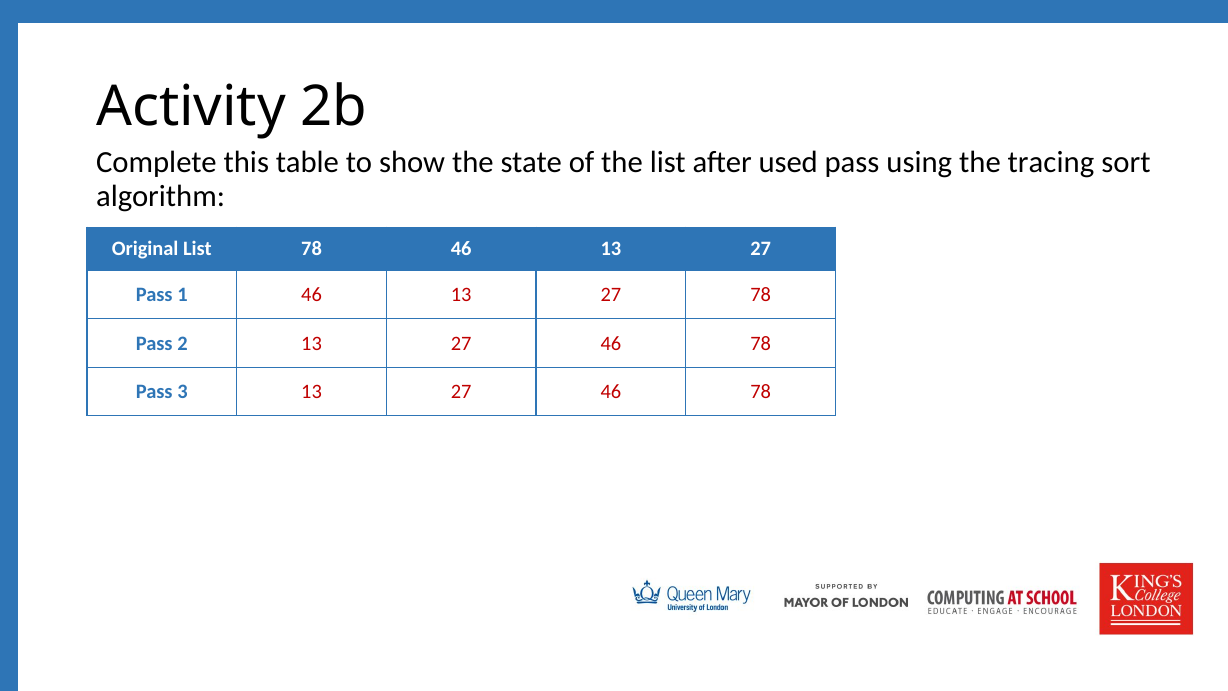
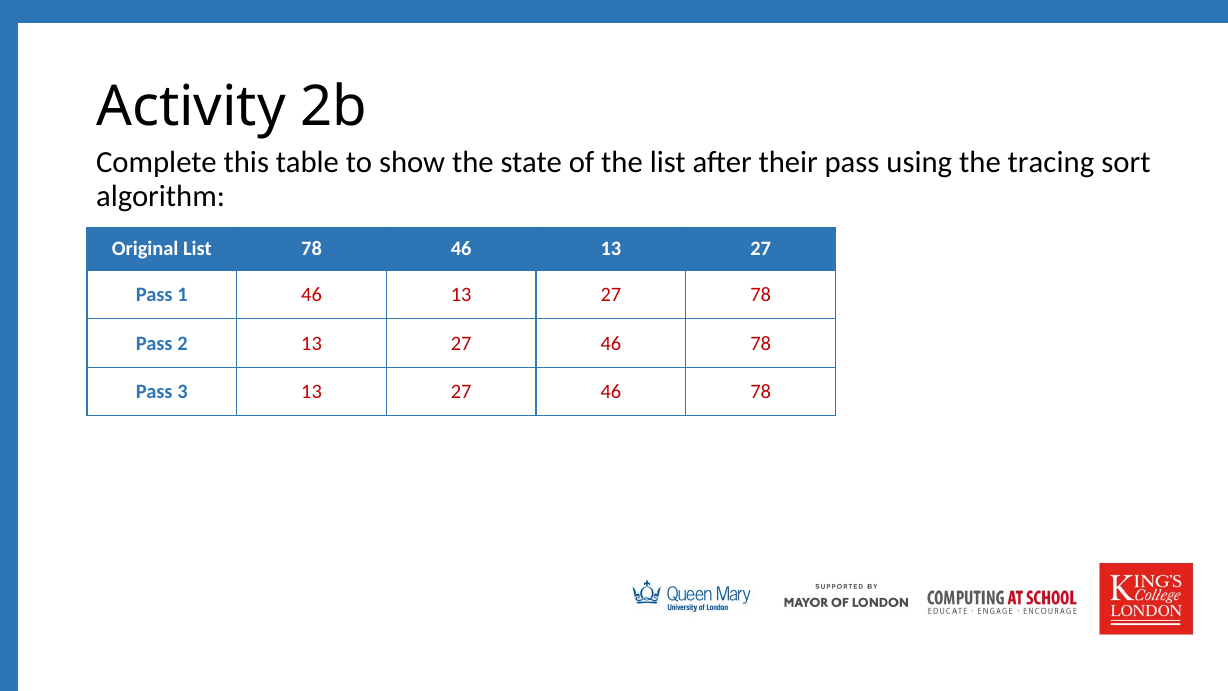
used: used -> their
